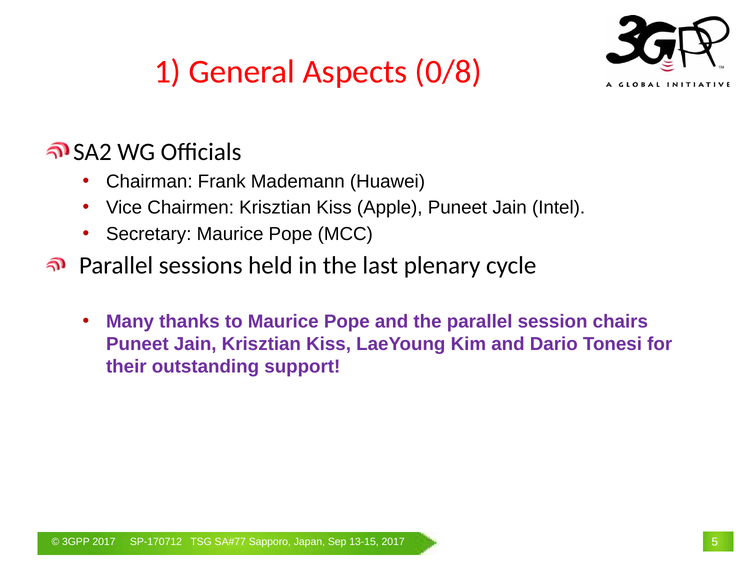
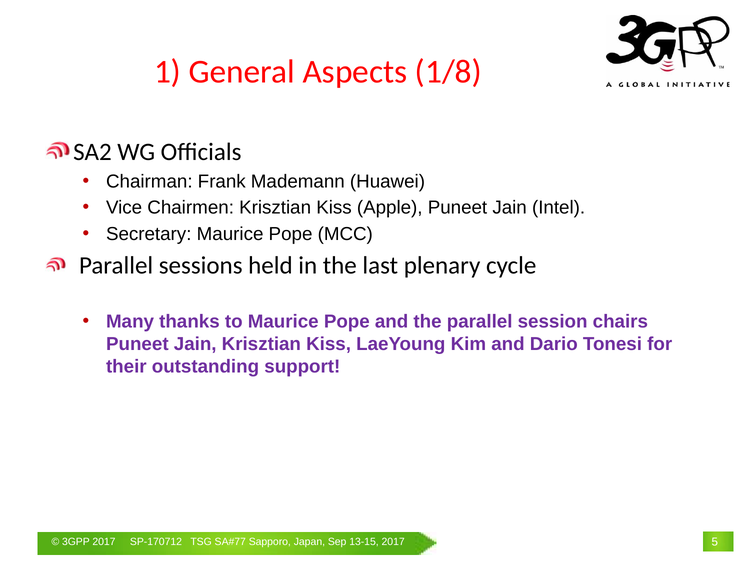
0/8: 0/8 -> 1/8
